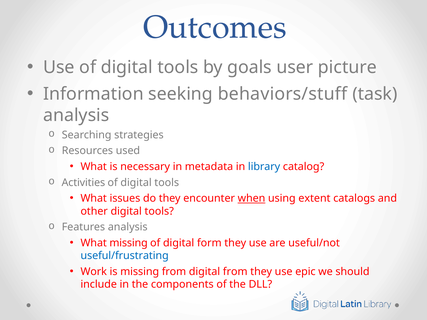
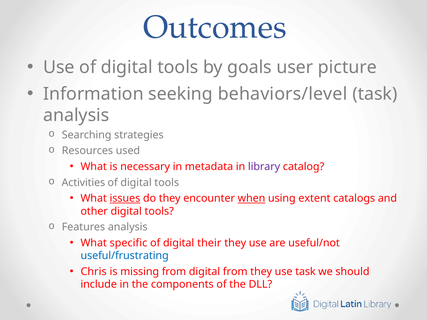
behaviors/stuff: behaviors/stuff -> behaviors/level
library colour: blue -> purple
issues underline: none -> present
What missing: missing -> specific
form: form -> their
Work: Work -> Chris
use epic: epic -> task
